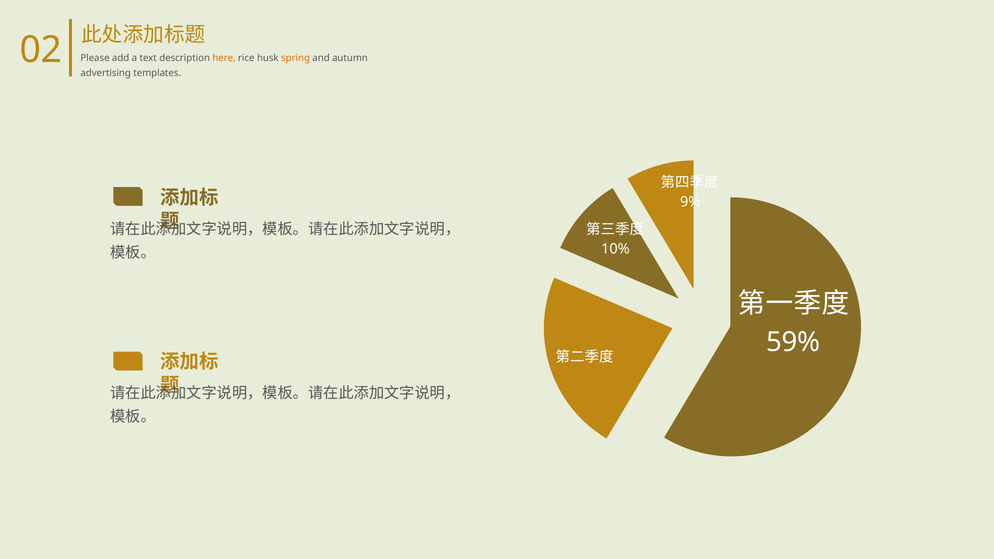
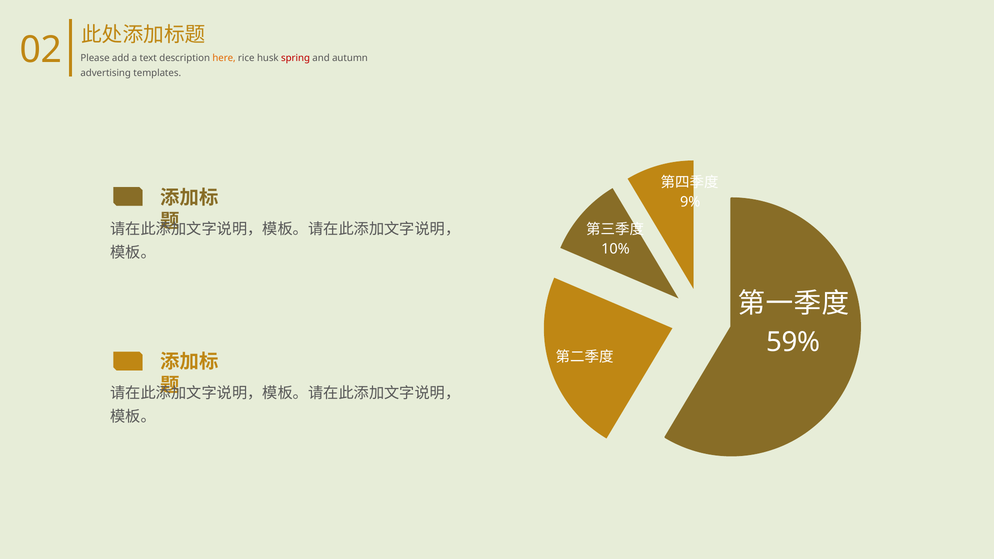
spring colour: orange -> red
